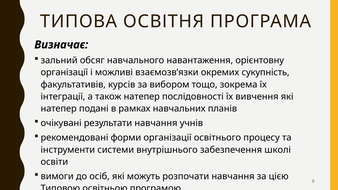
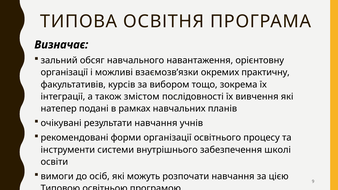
сукупність: сукупність -> практичну
також натепер: натепер -> змістом
